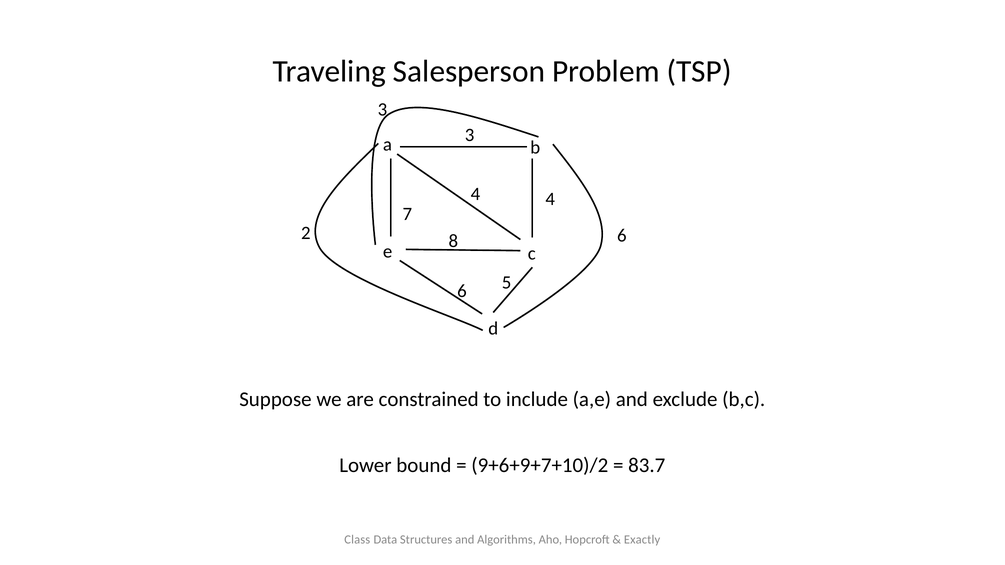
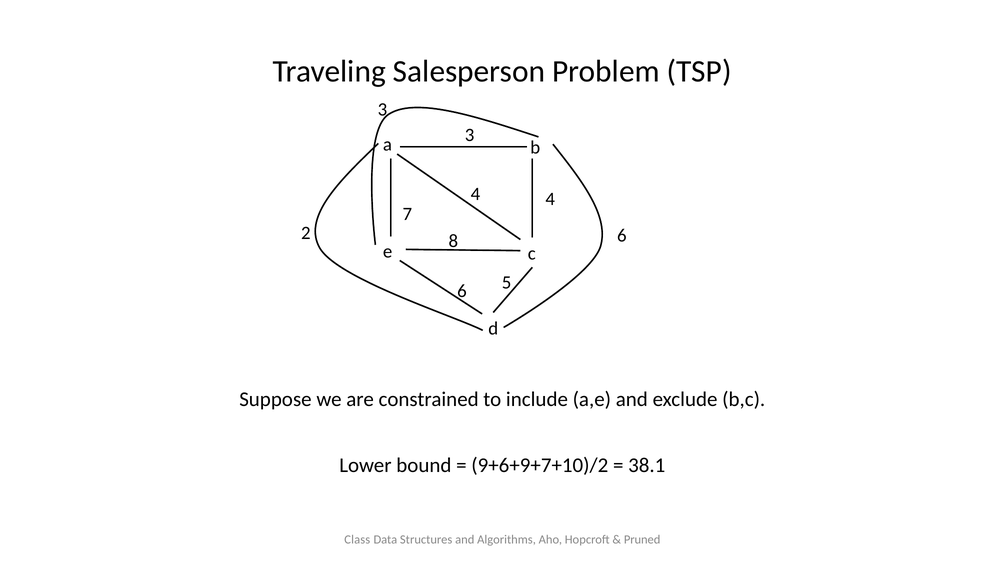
83.7: 83.7 -> 38.1
Exactly: Exactly -> Pruned
